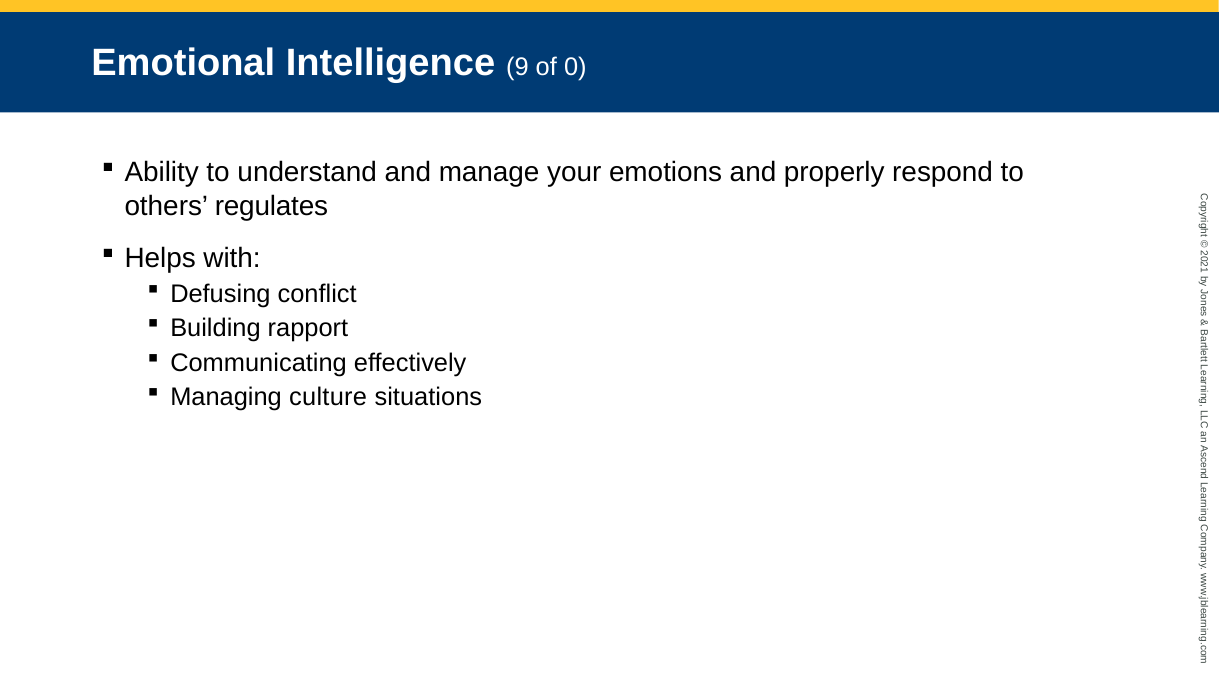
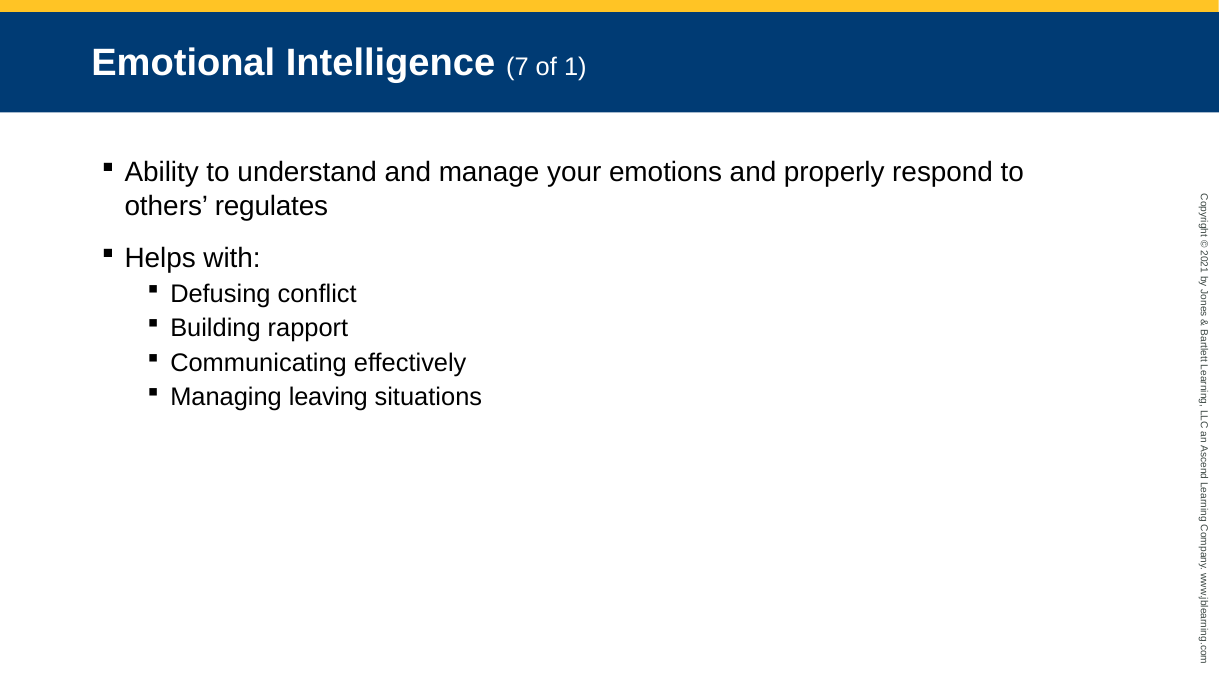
9: 9 -> 7
of 0: 0 -> 1
culture: culture -> leaving
